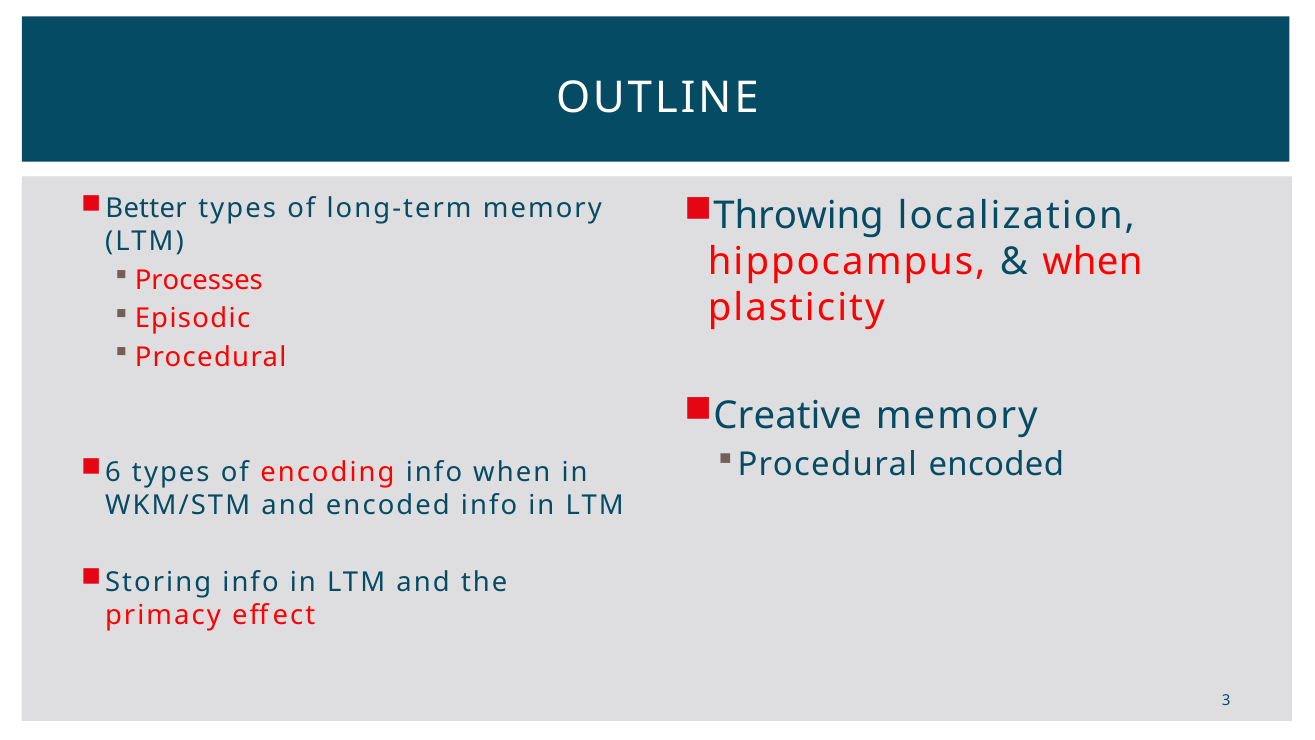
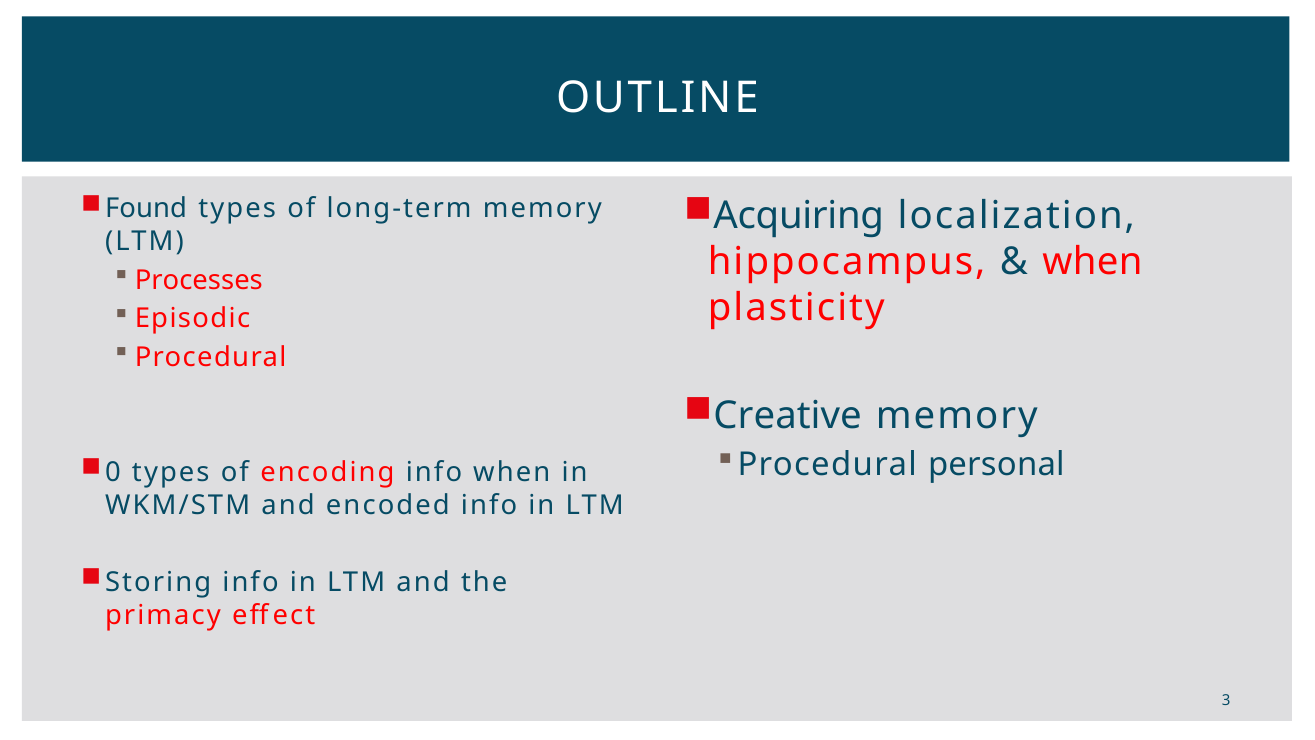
Better: Better -> Found
Throwing: Throwing -> Acquiring
Procedural encoded: encoded -> personal
6: 6 -> 0
